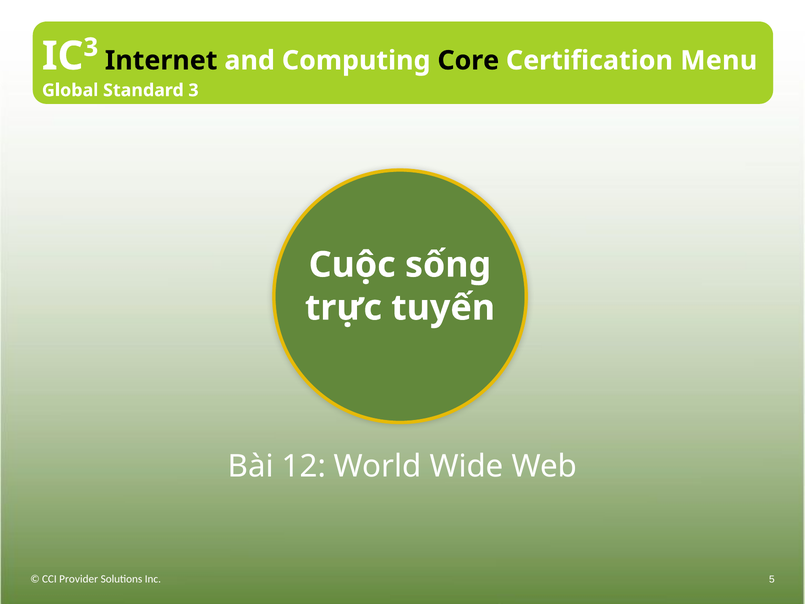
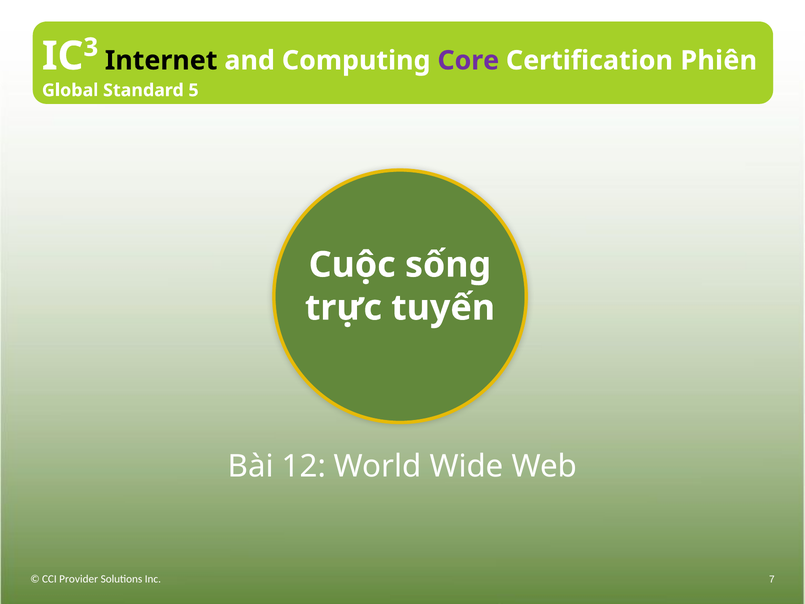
Core colour: black -> purple
Menu: Menu -> Phiên
Standard 3: 3 -> 5
5: 5 -> 7
